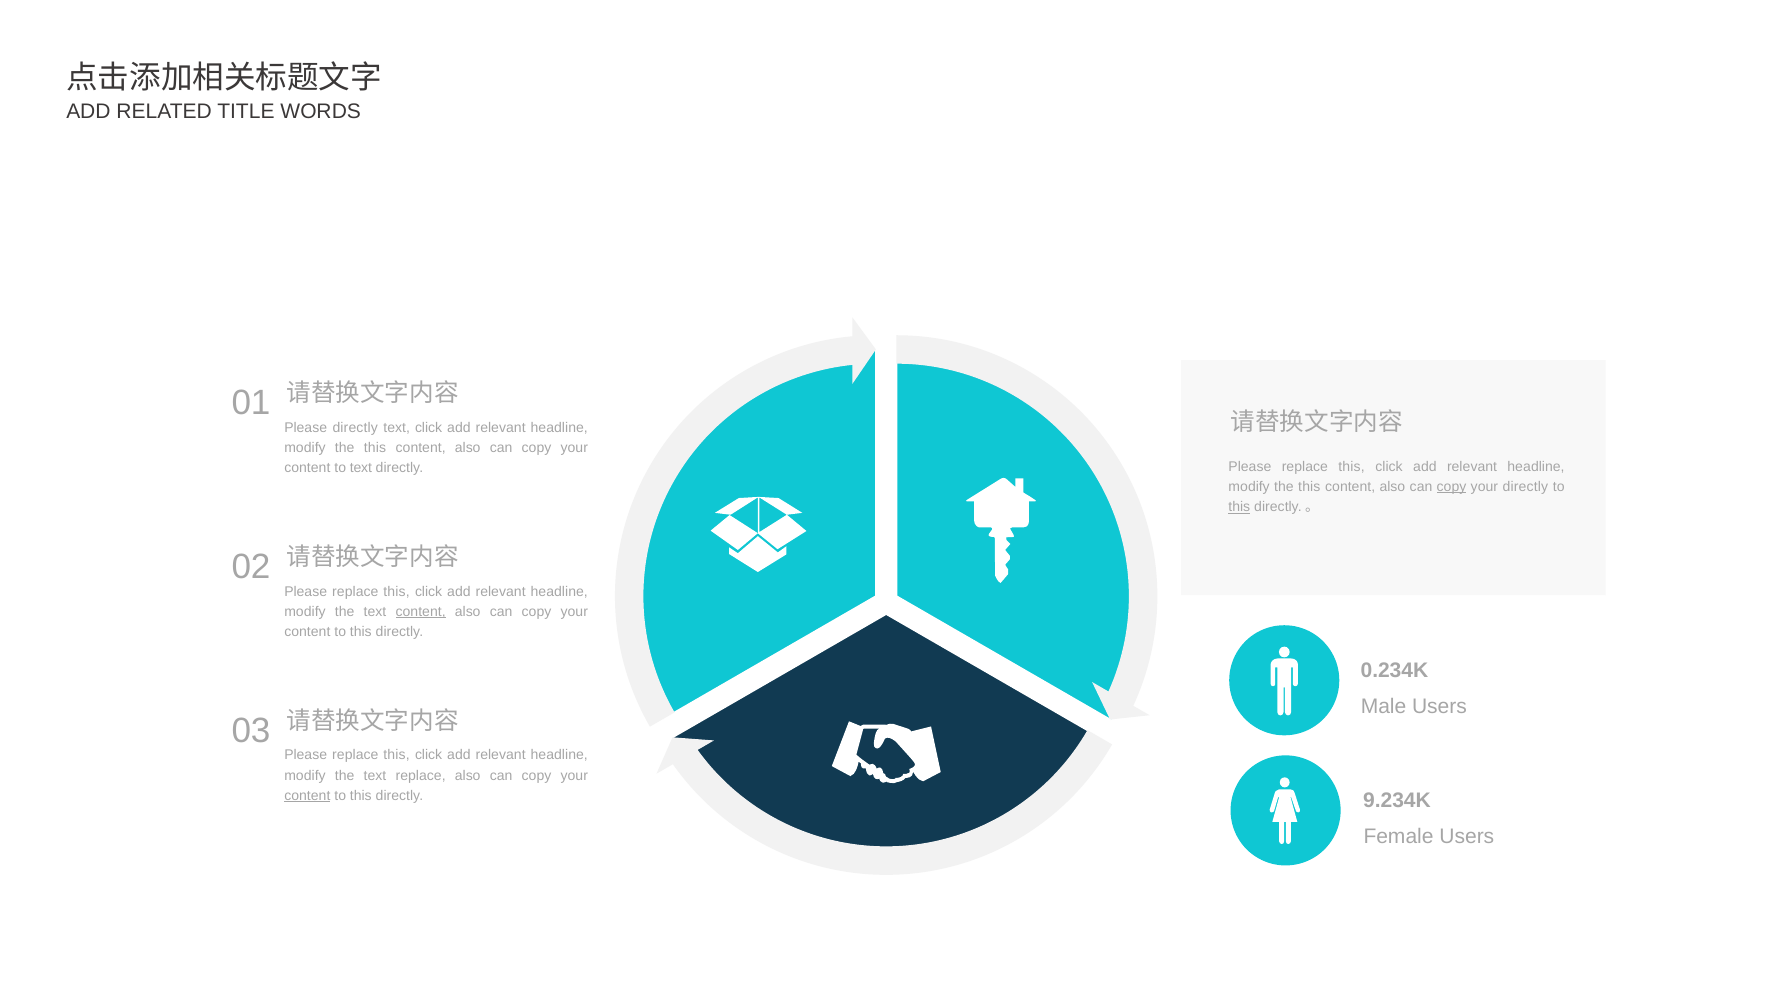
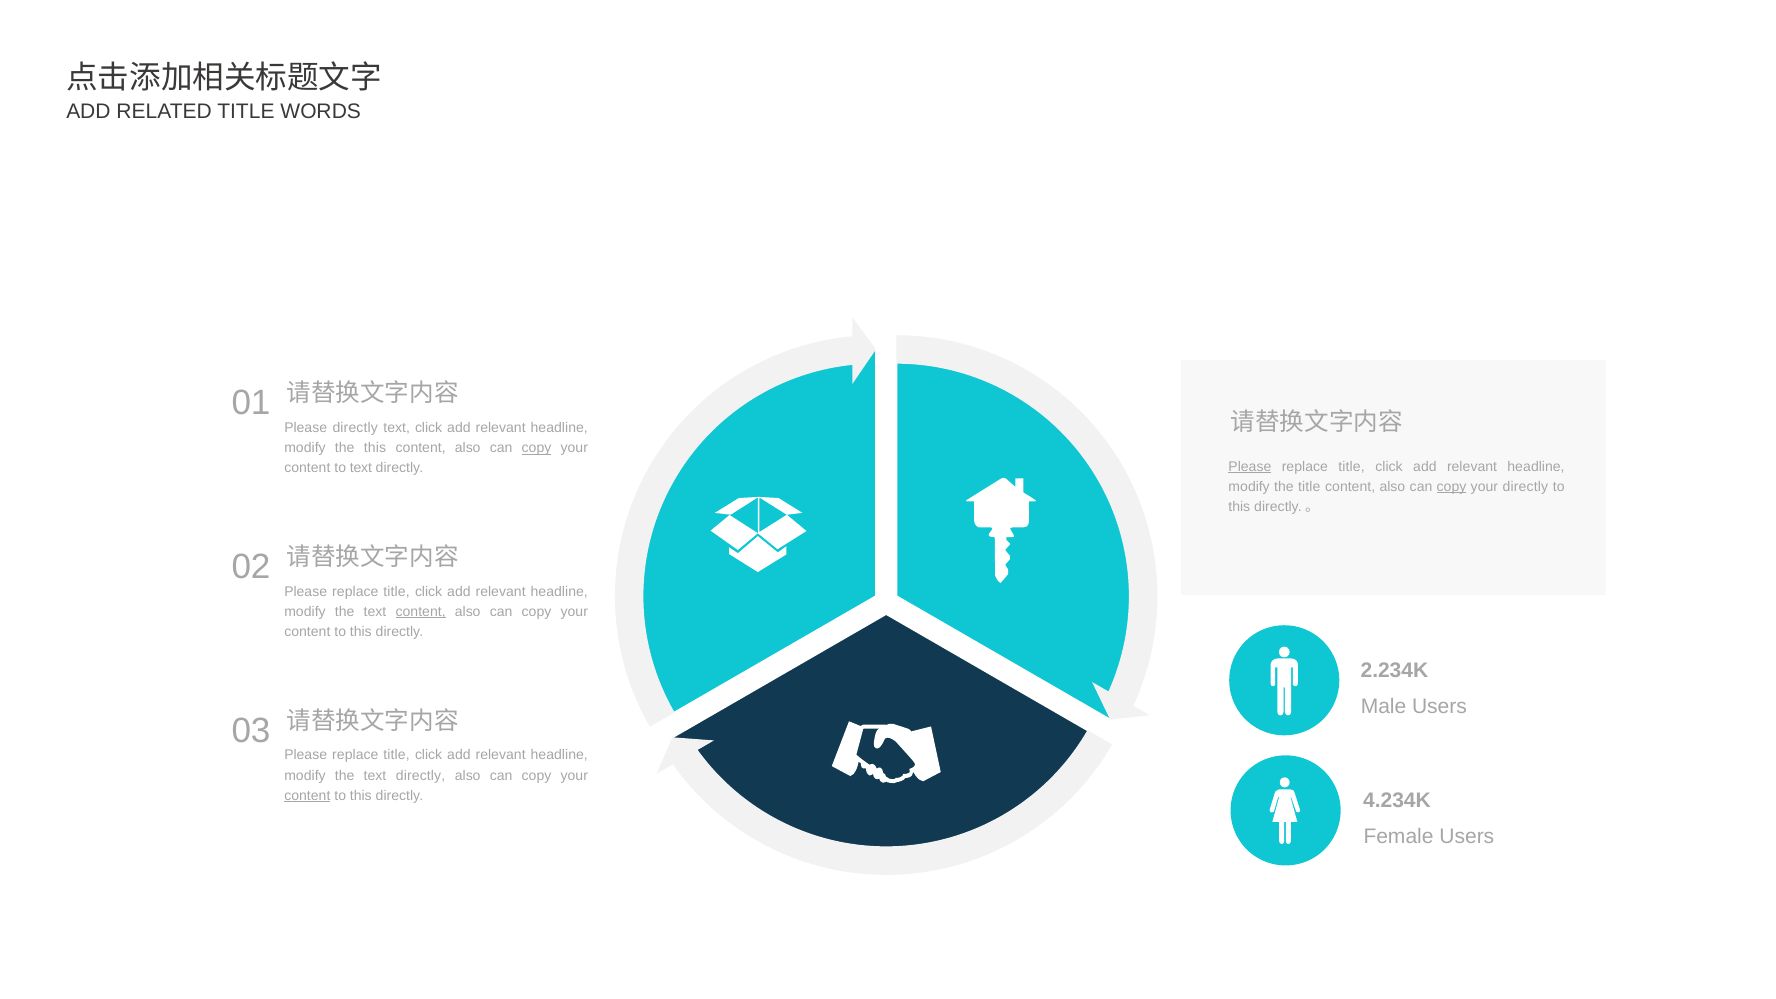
copy at (537, 448) underline: none -> present
Please at (1250, 467) underline: none -> present
this at (1352, 467): this -> title
this at (1309, 487): this -> title
this at (1239, 507) underline: present -> none
this at (397, 592): this -> title
0.234K: 0.234K -> 2.234K
this at (397, 755): this -> title
the text replace: replace -> directly
9.234K: 9.234K -> 4.234K
